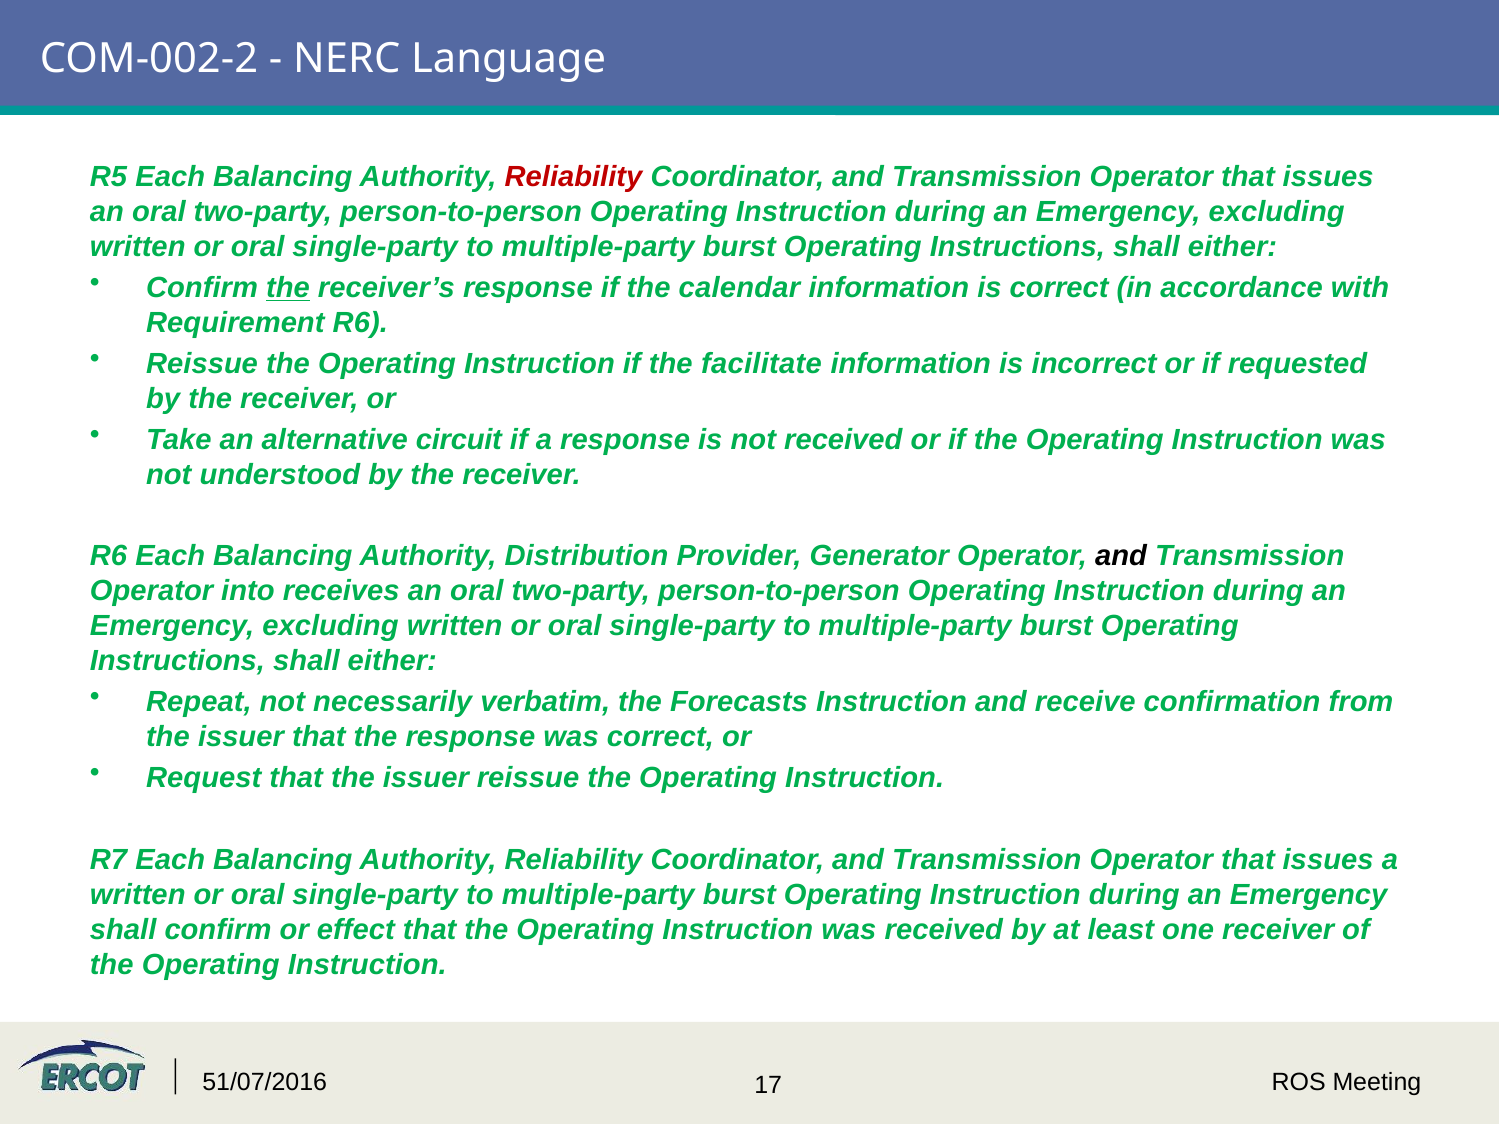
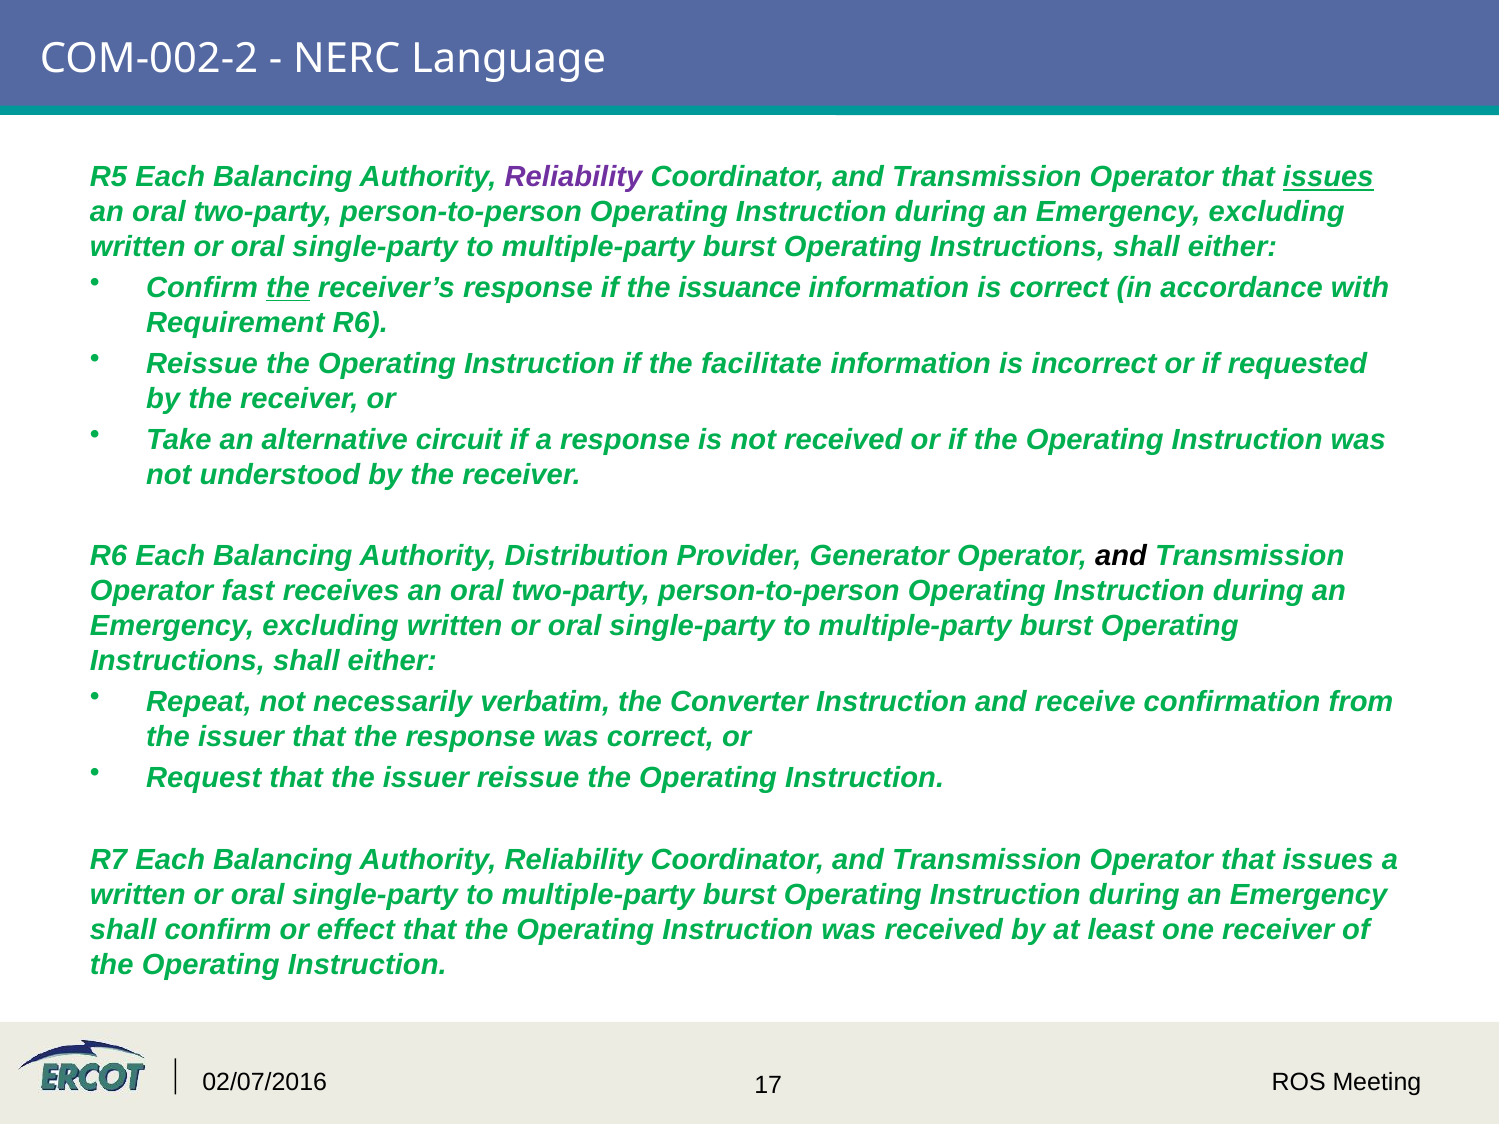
Reliability at (573, 177) colour: red -> purple
issues at (1328, 177) underline: none -> present
calendar: calendar -> issuance
into: into -> fast
Forecasts: Forecasts -> Converter
51/07/2016: 51/07/2016 -> 02/07/2016
